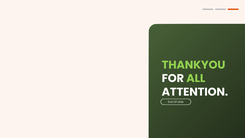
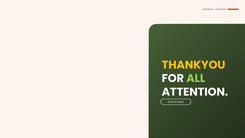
THANKYOU colour: light green -> yellow
